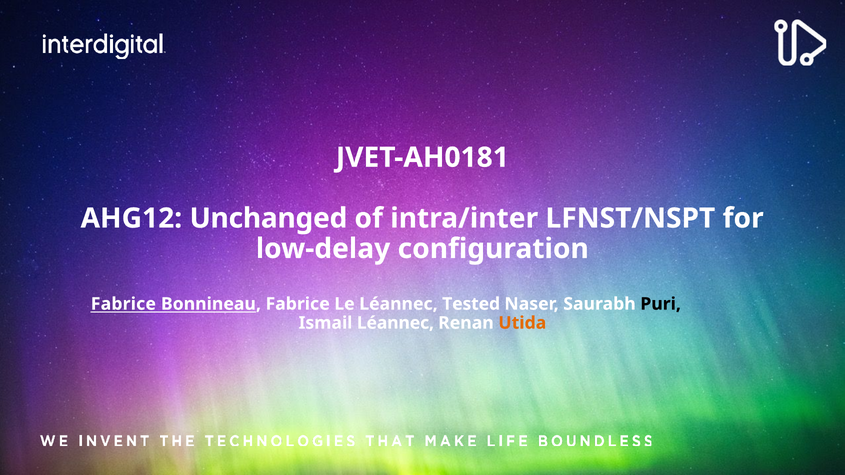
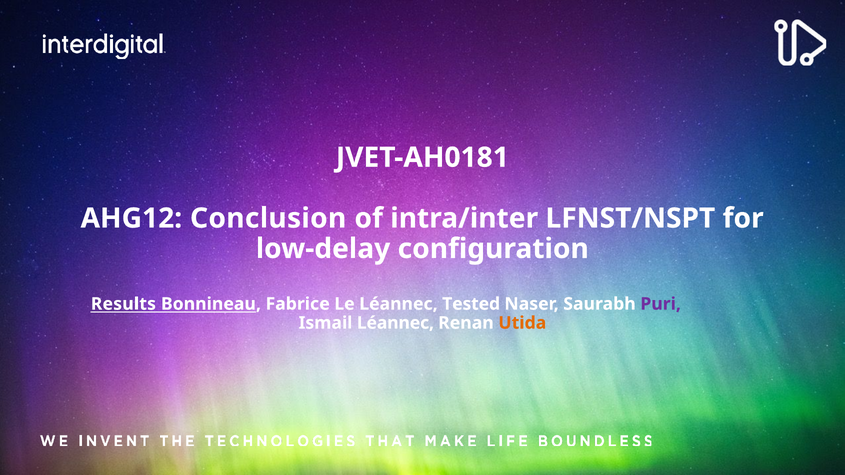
Unchanged: Unchanged -> Conclusion
Fabrice at (123, 304): Fabrice -> Results
Puri colour: black -> purple
